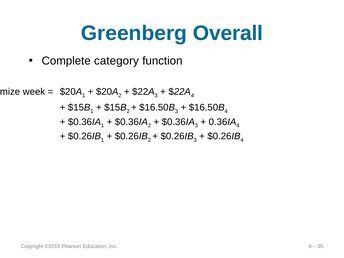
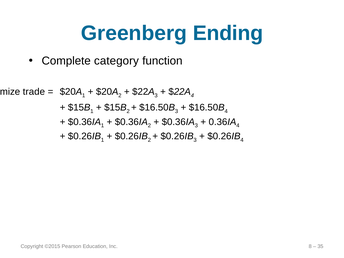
Overall: Overall -> Ending
week: week -> trade
